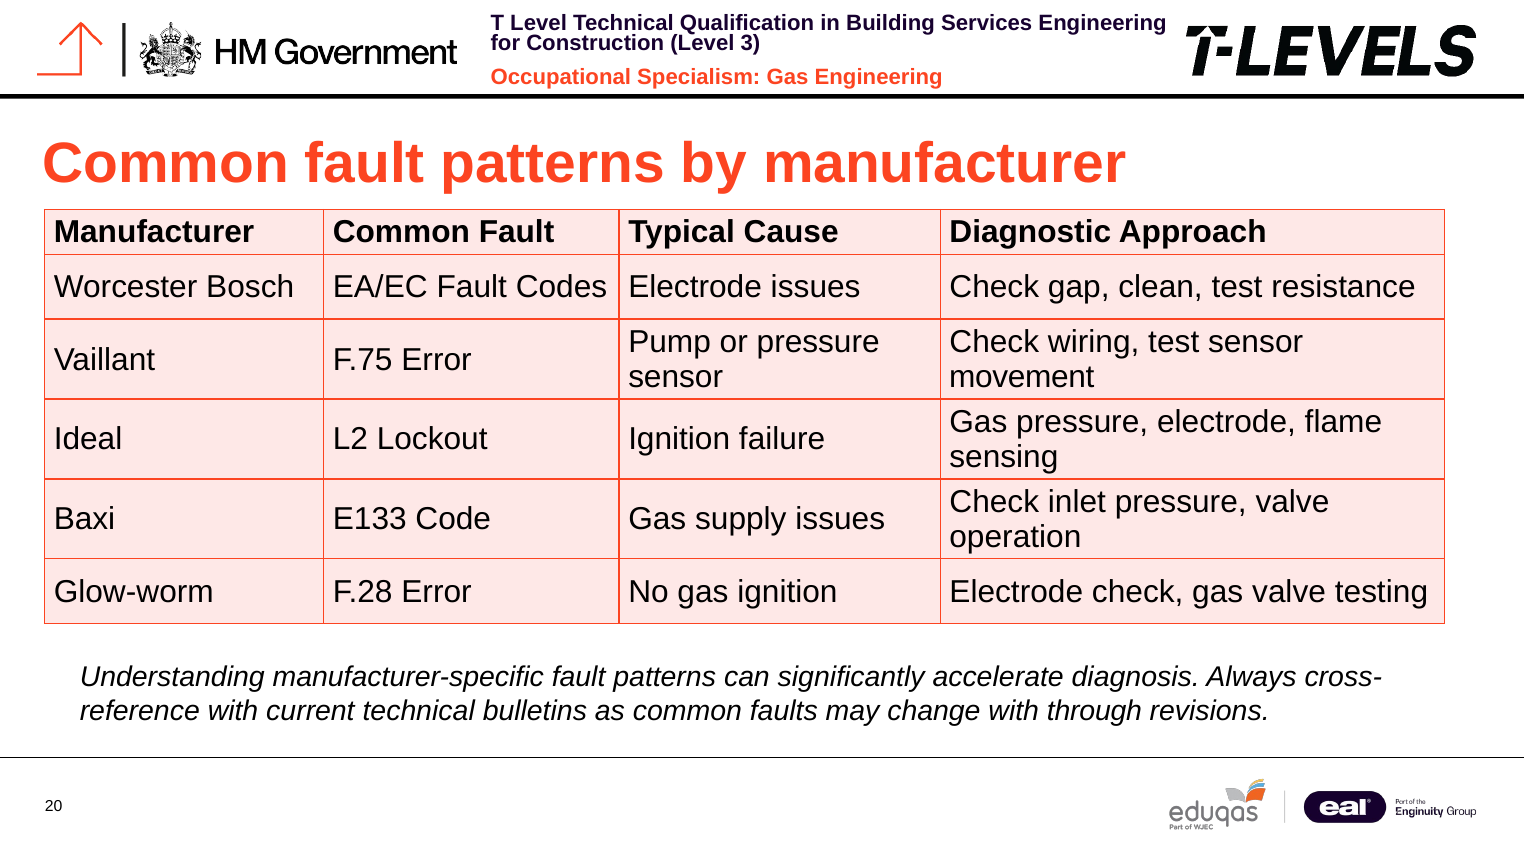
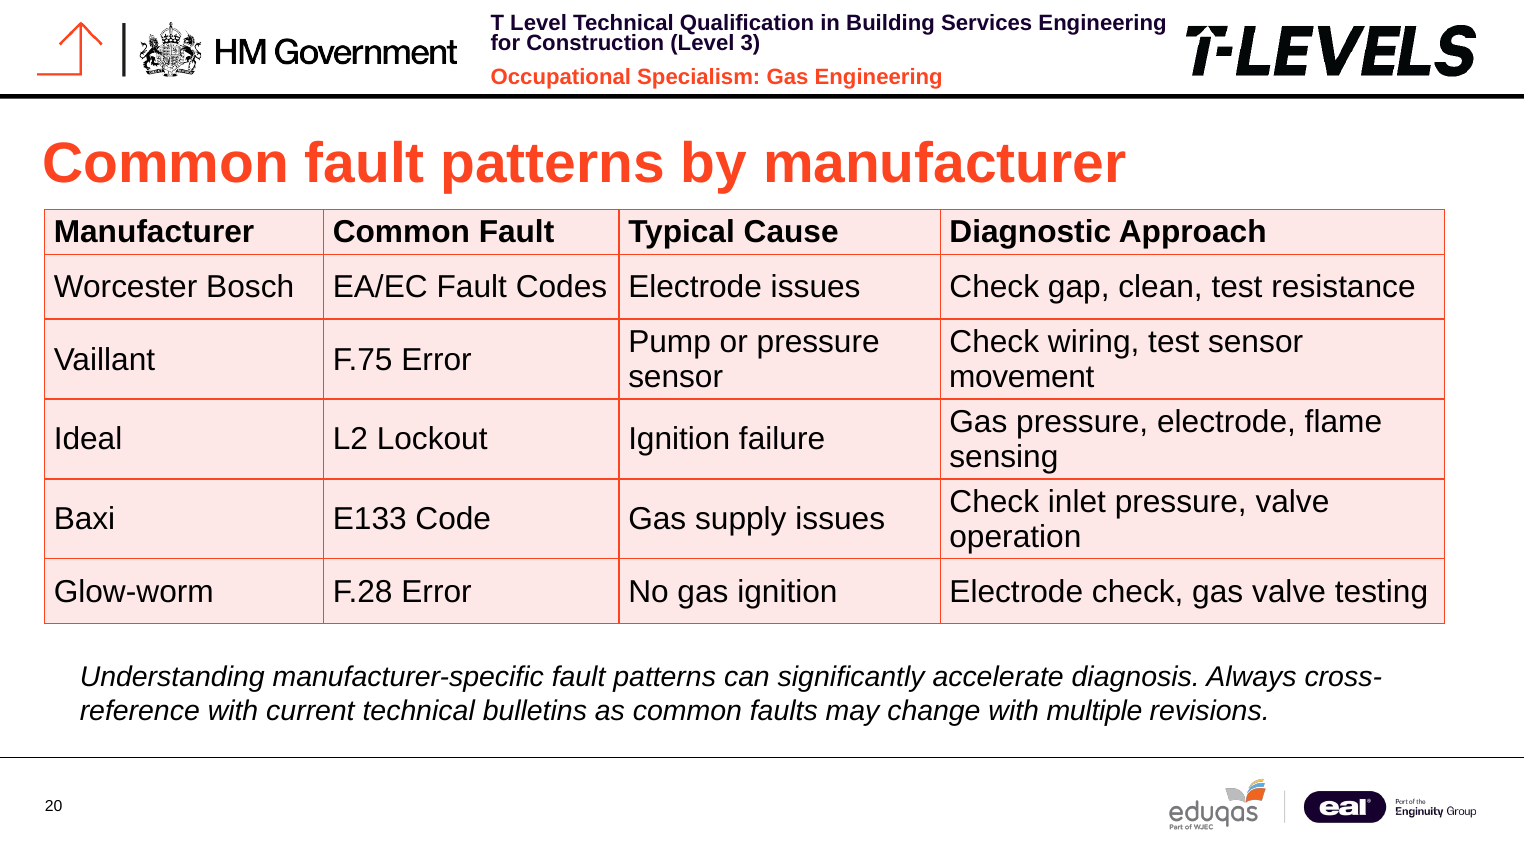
through: through -> multiple
